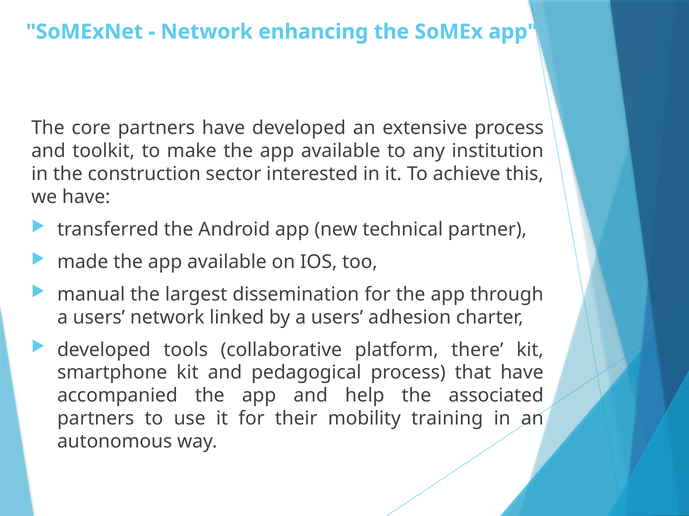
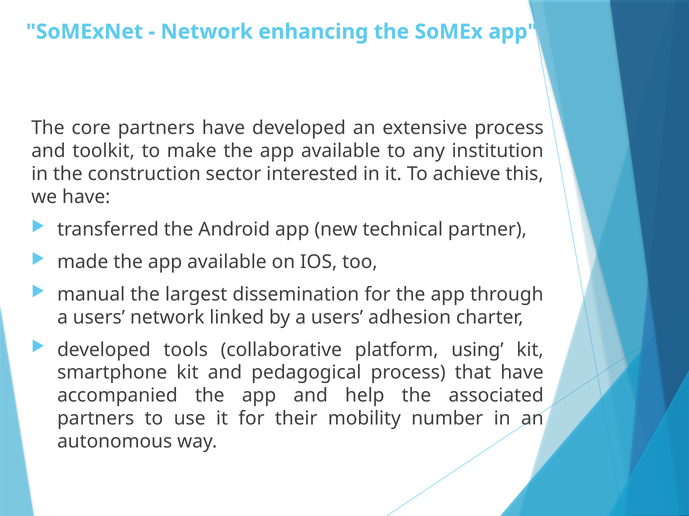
there: there -> using
training: training -> number
